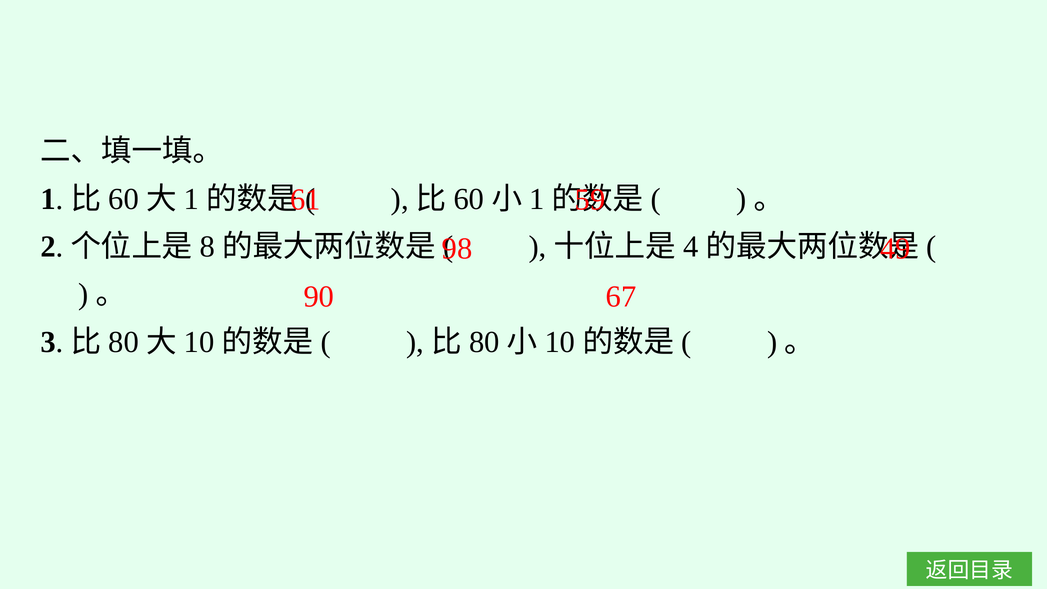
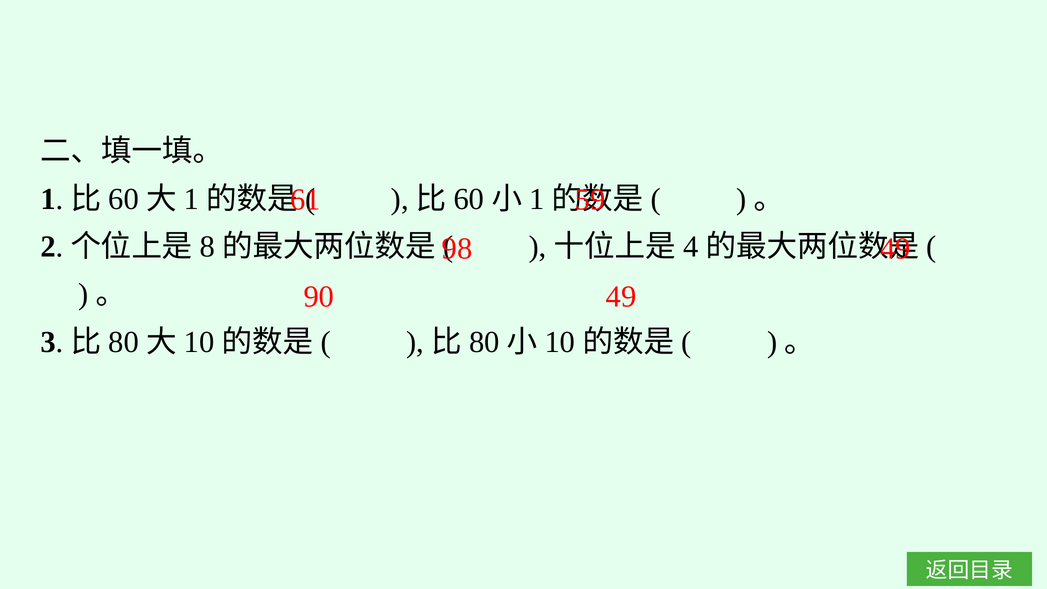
90 67: 67 -> 49
